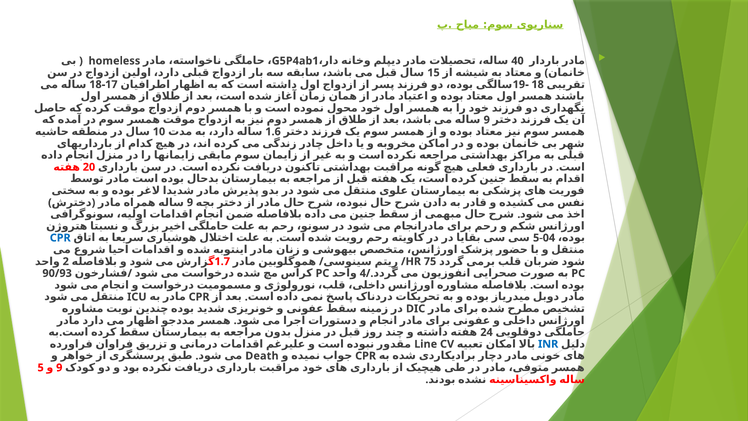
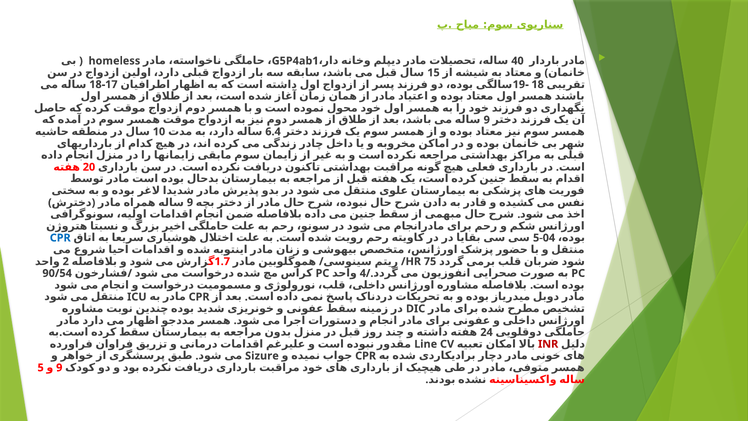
1.6: 1.6 -> 6.4
90/93: 90/93 -> 90/54
INR colour: blue -> red
Death: Death -> Sizure
